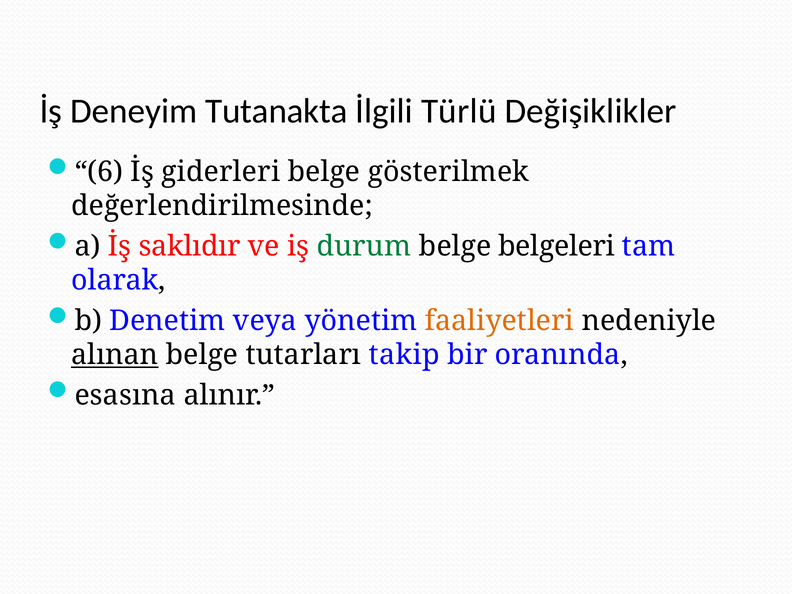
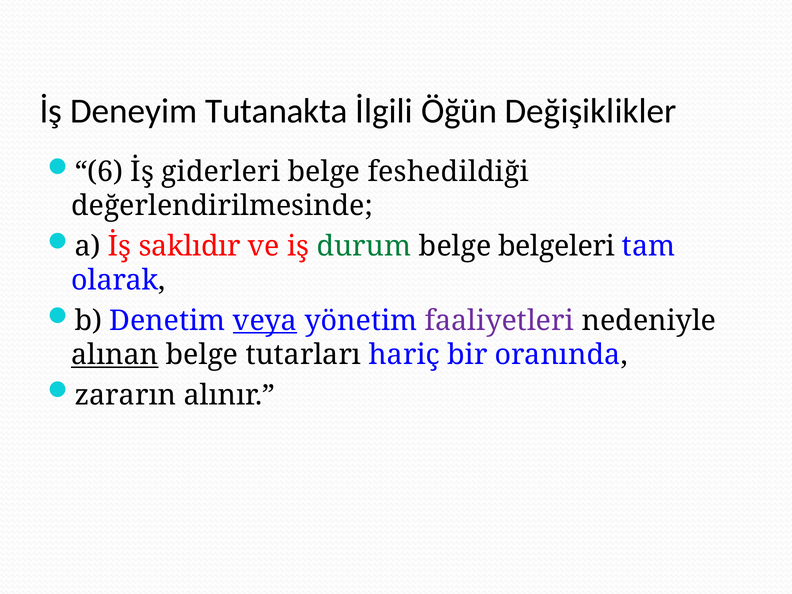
Türlü: Türlü -> Öğün
gösterilmek: gösterilmek -> feshedildiği
veya underline: none -> present
faaliyetleri colour: orange -> purple
takip: takip -> hariç
esasına: esasına -> zararın
